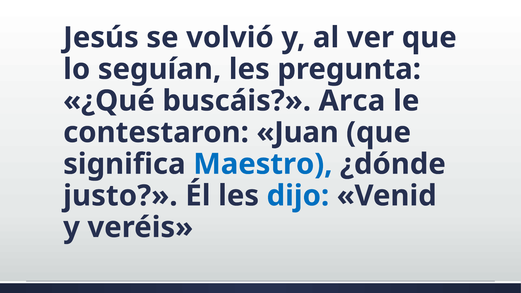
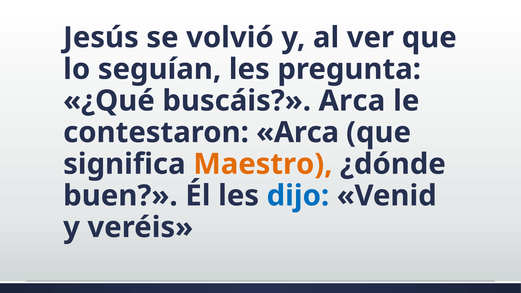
contestaron Juan: Juan -> Arca
Maestro colour: blue -> orange
justo: justo -> buen
